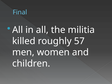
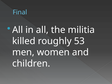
57: 57 -> 53
